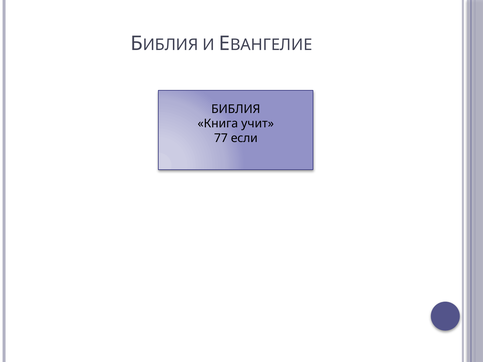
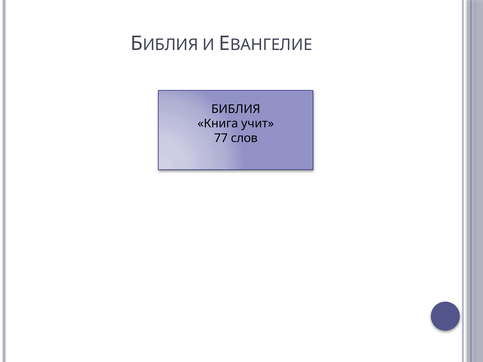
если: если -> слов
